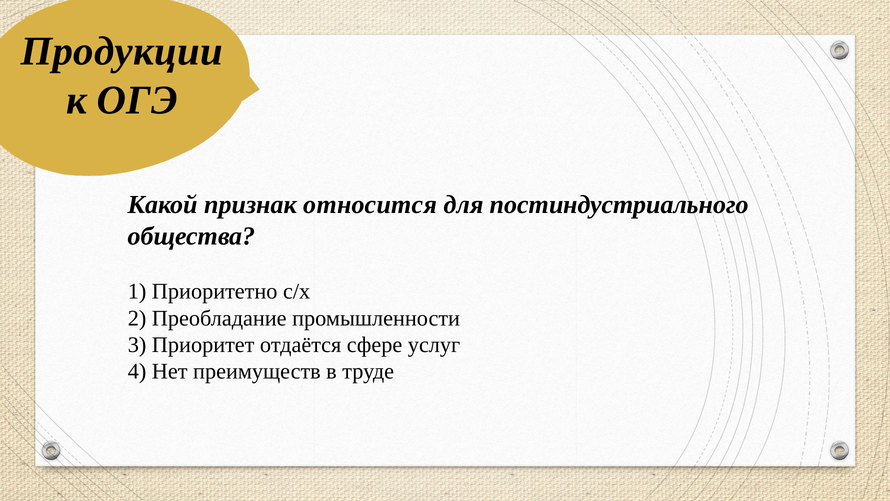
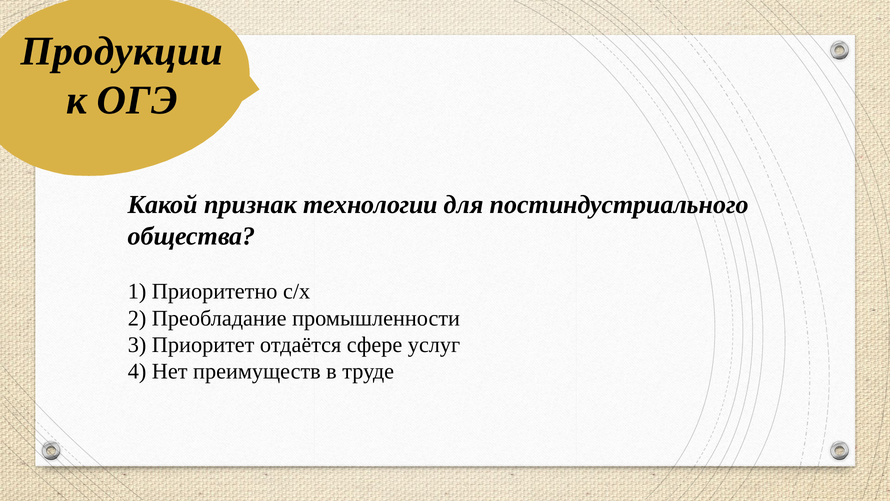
относится: относится -> технологии
